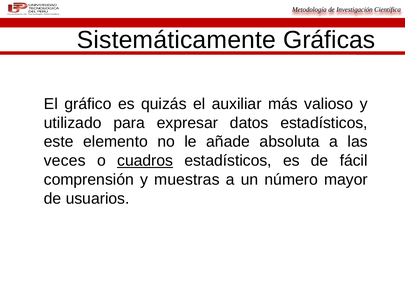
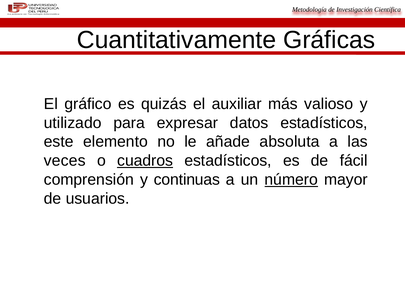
Sistemáticamente: Sistemáticamente -> Cuantitativamente
muestras: muestras -> continuas
número underline: none -> present
